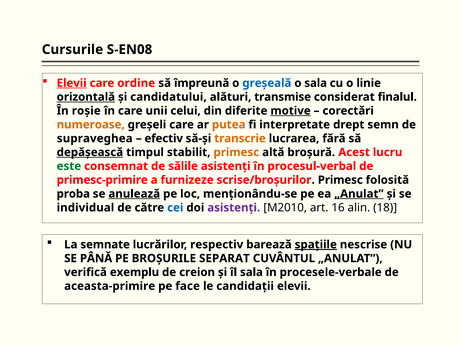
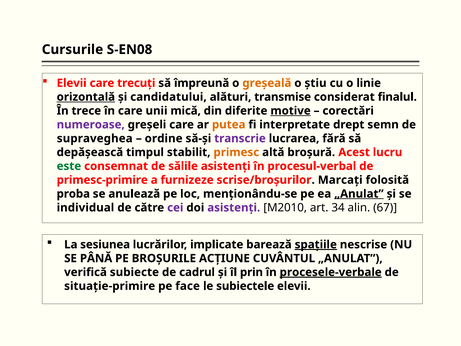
Elevii at (72, 83) underline: present -> none
ordine: ordine -> trecuţi
greşeală colour: blue -> orange
o sala: sala -> ştiu
roşie: roşie -> trece
celui: celui -> mică
numeroase colour: orange -> purple
efectiv: efectiv -> ordine
transcrie colour: orange -> purple
depăşească underline: present -> none
scrise/broşurilor Primesc: Primesc -> Marcaţi
anulează underline: present -> none
cei colour: blue -> purple
16: 16 -> 34
18: 18 -> 67
semnate: semnate -> sesiunea
respectiv: respectiv -> implicate
SEPARAT: SEPARAT -> ACŢIUNE
exemplu: exemplu -> subiecte
creion: creion -> cadrul
îl sala: sala -> prin
procesele-verbale underline: none -> present
aceasta-primire: aceasta-primire -> situaţie-primire
candidaţii: candidaţii -> subiectele
